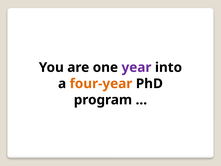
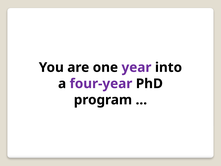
four-year colour: orange -> purple
